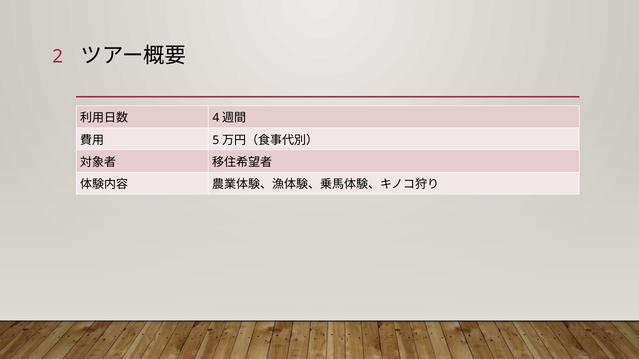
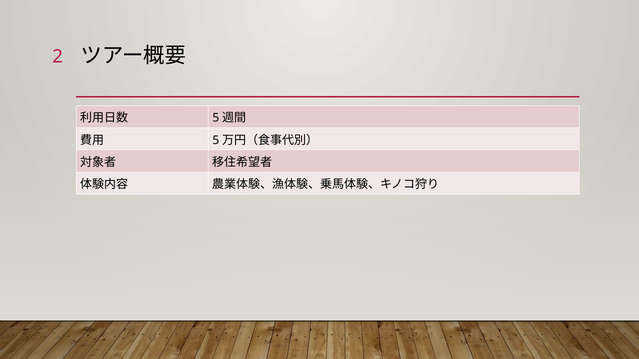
4 at (216, 118): 4 -> 5
